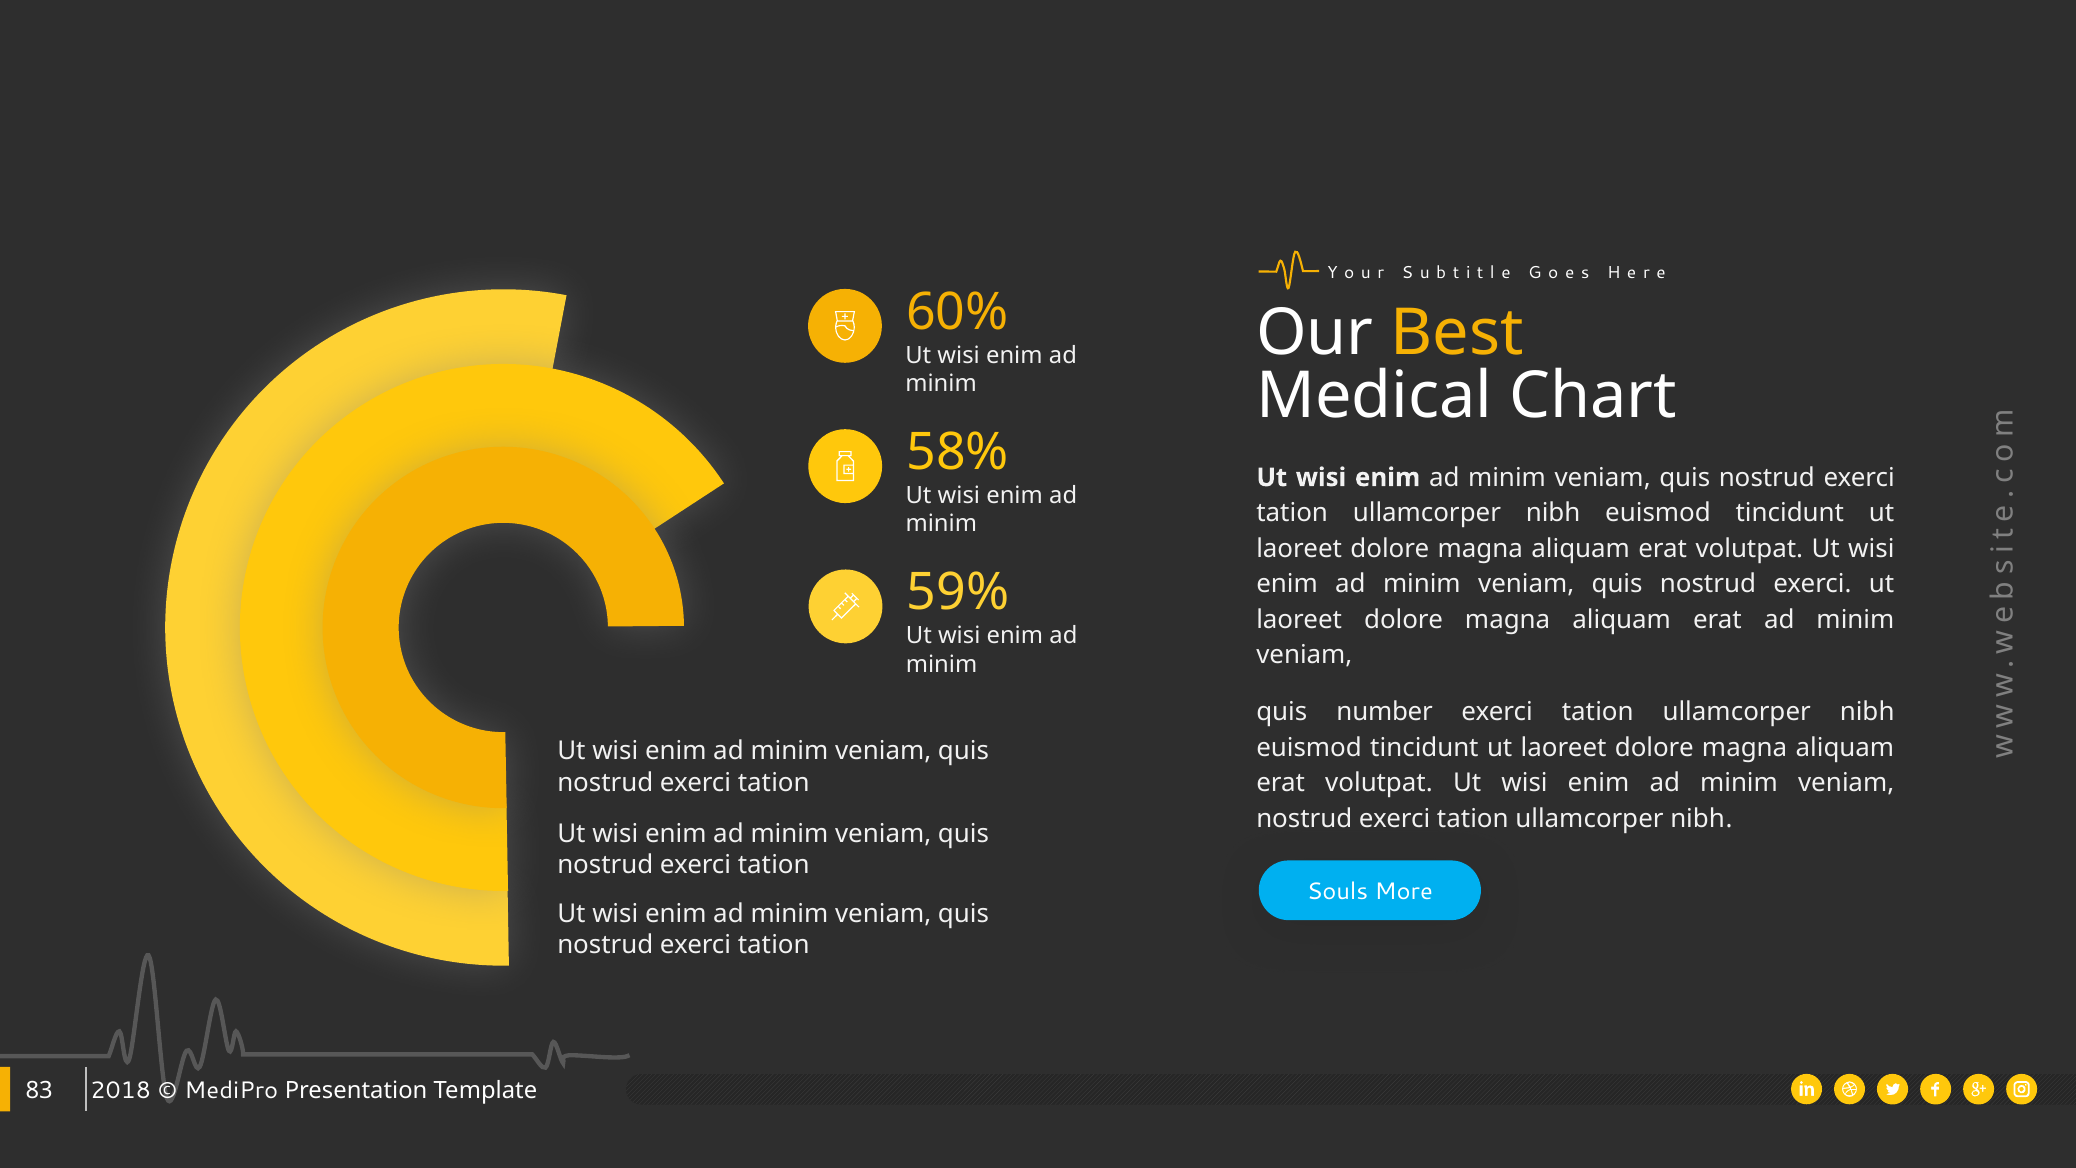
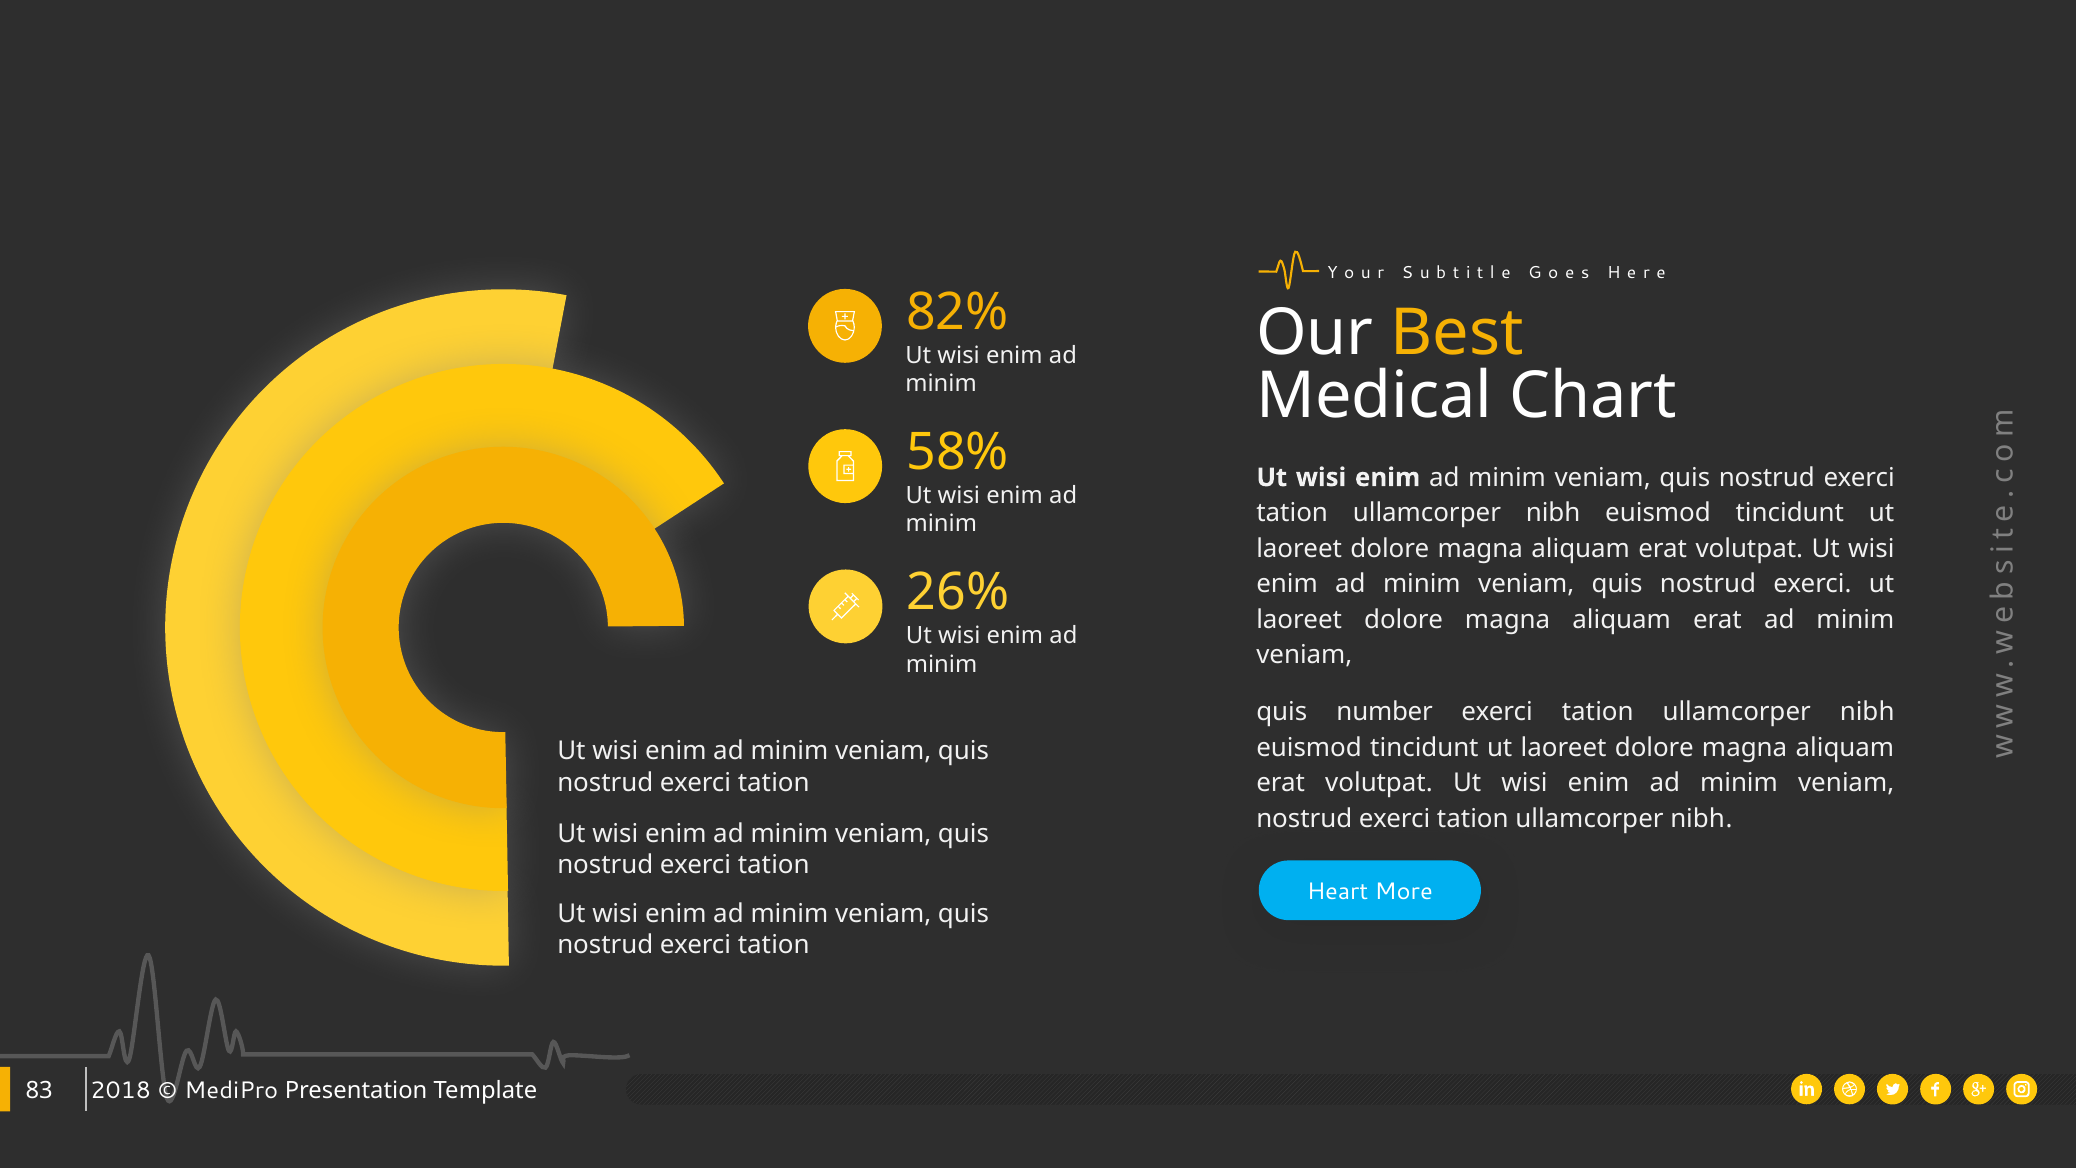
60%: 60% -> 82%
59%: 59% -> 26%
Souls: Souls -> Heart
